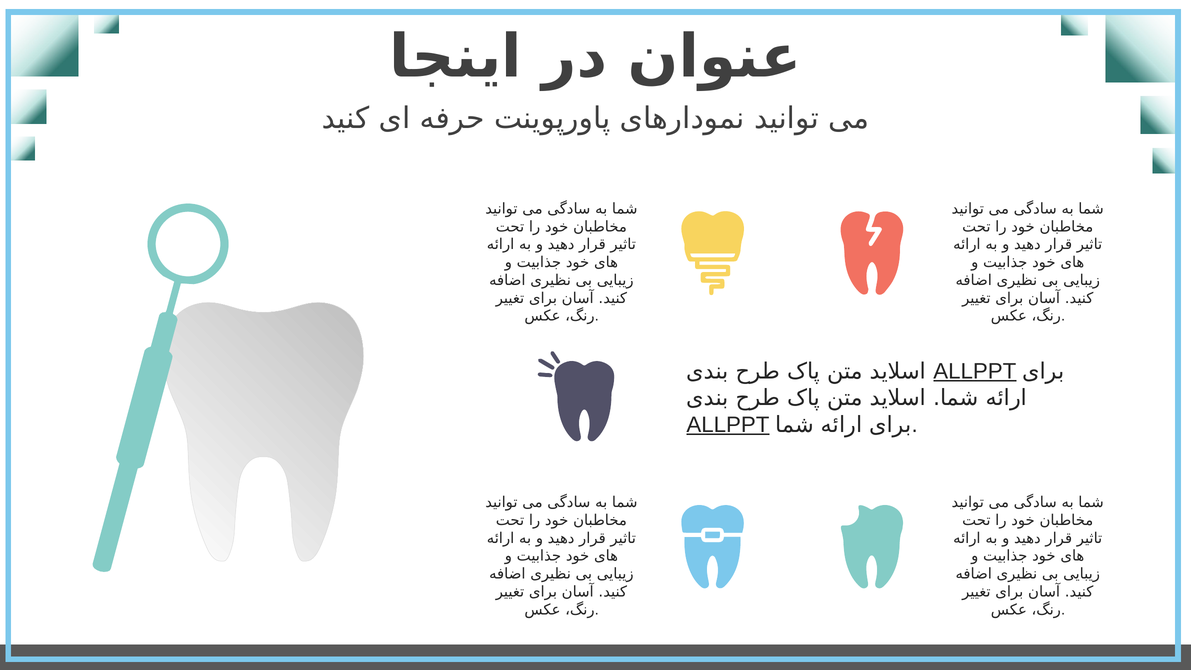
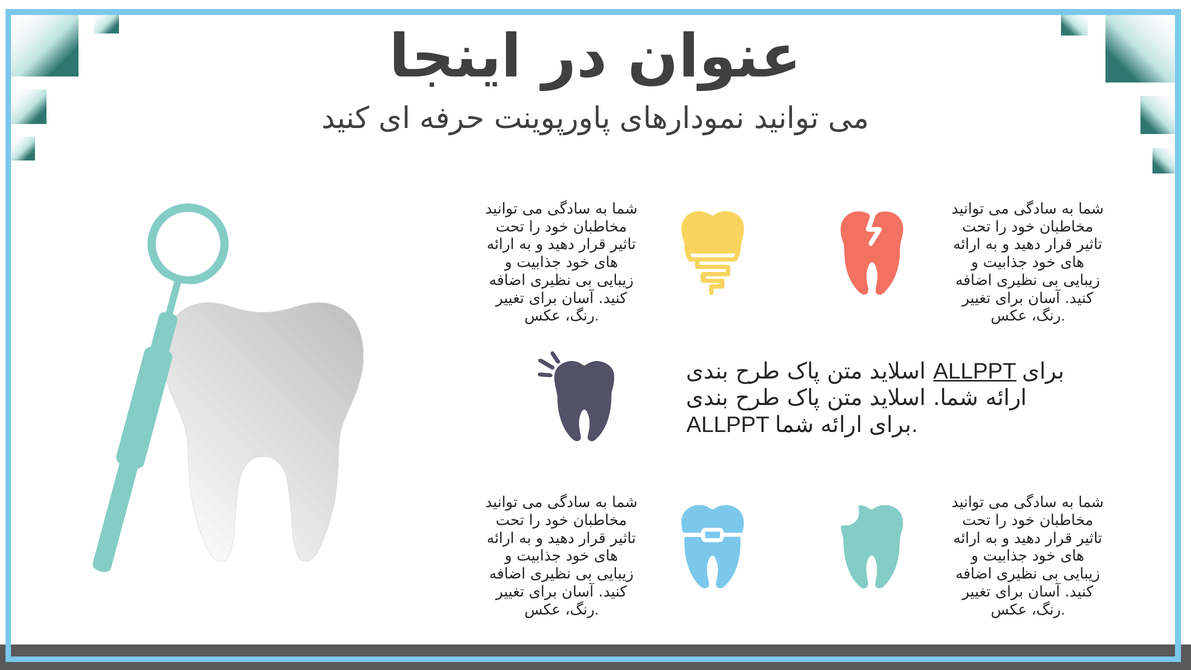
ALLPPT at (728, 425) underline: present -> none
